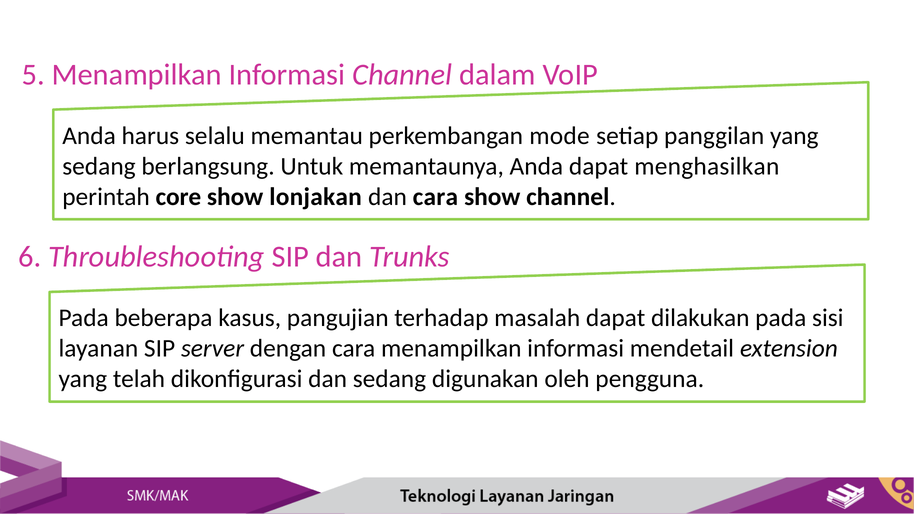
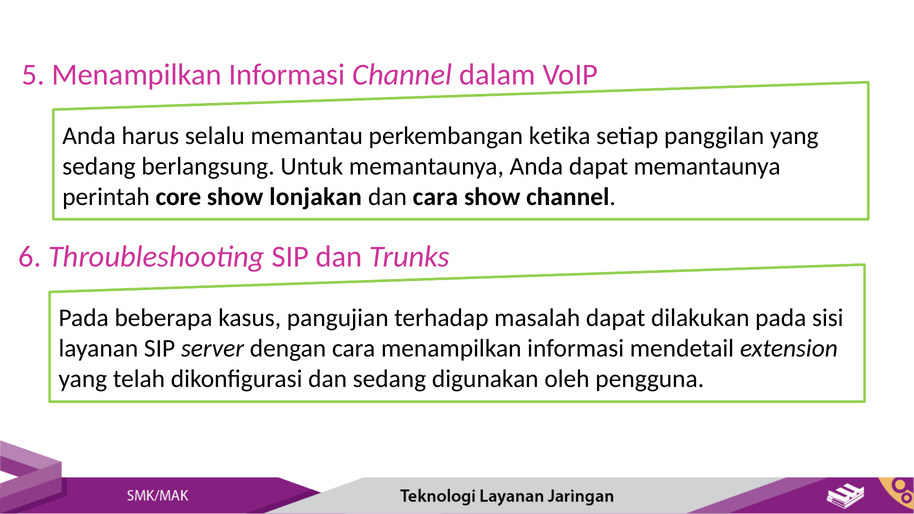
mode: mode -> ketika
dapat menghasilkan: menghasilkan -> memantaunya
